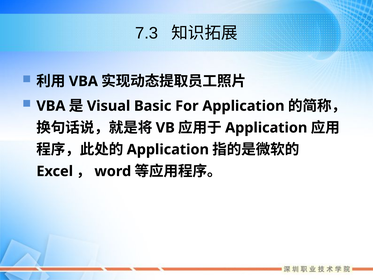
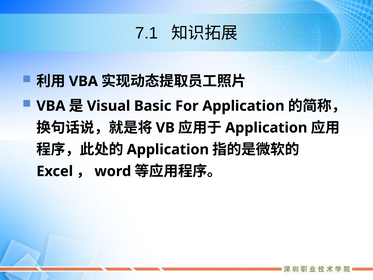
7.3: 7.3 -> 7.1
